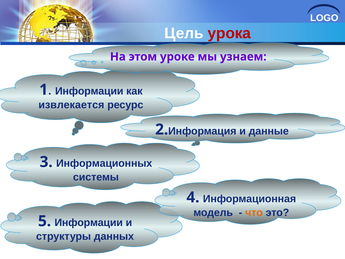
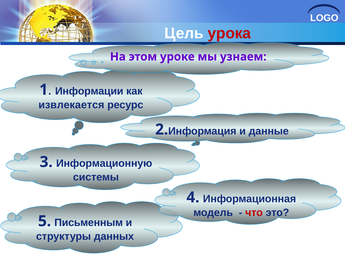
Информационных: Информационных -> Информационную
что colour: orange -> red
5 Информации: Информации -> Письменным
